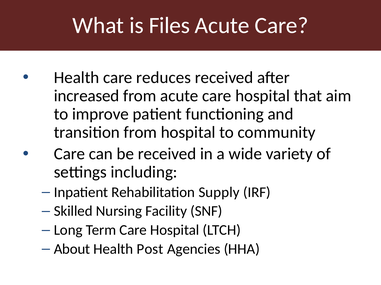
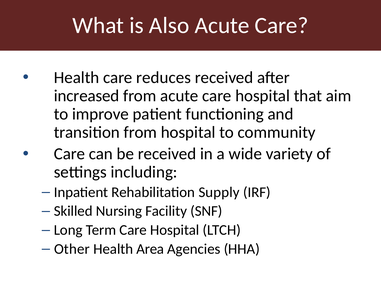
Files: Files -> Also
About: About -> Other
Post: Post -> Area
